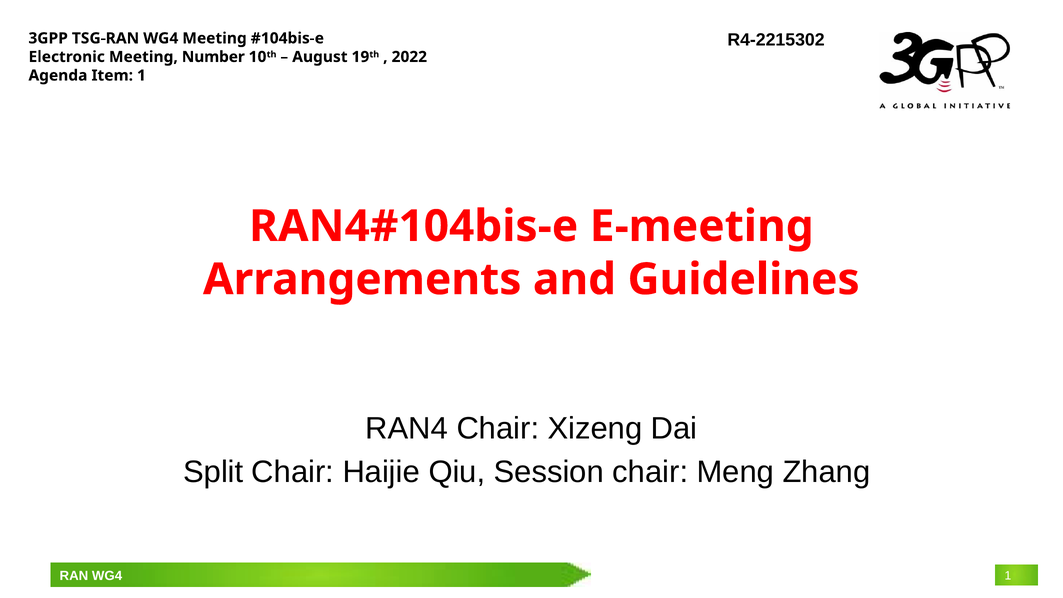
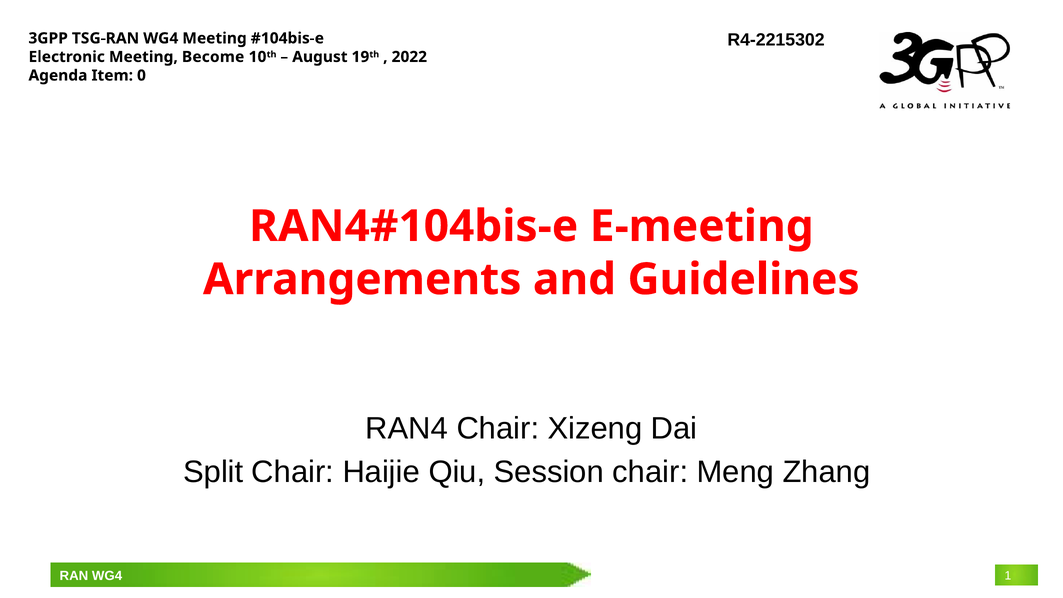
Number: Number -> Become
Item 1: 1 -> 0
